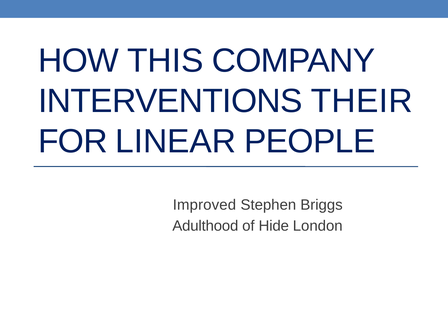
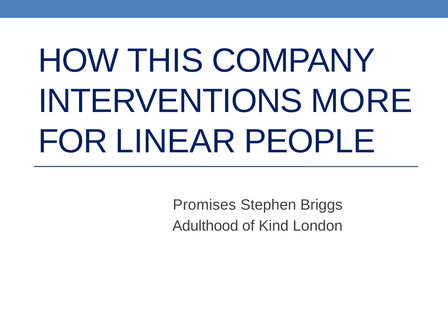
THEIR: THEIR -> MORE
Improved: Improved -> Promises
Hide: Hide -> Kind
